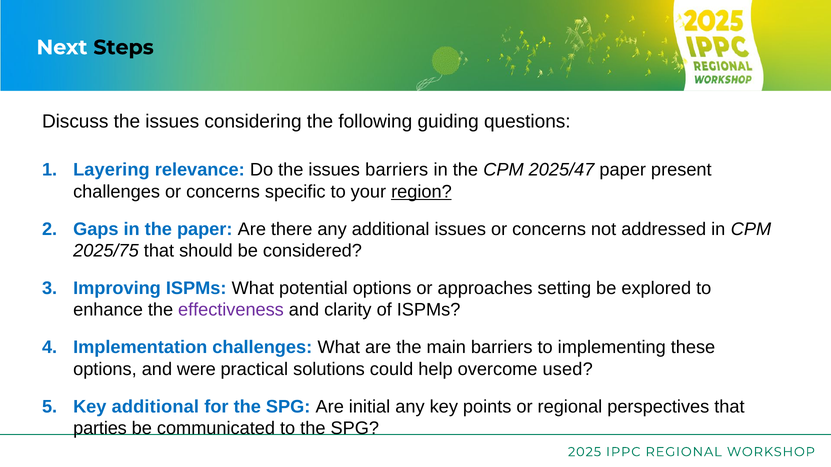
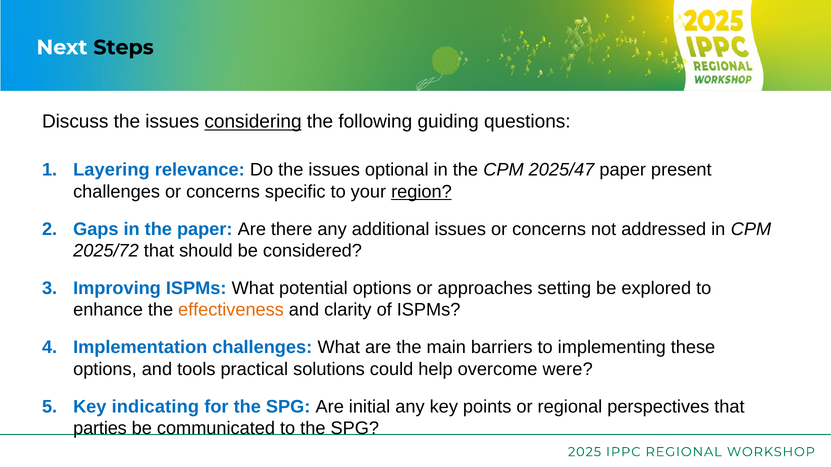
considering underline: none -> present
issues barriers: barriers -> optional
2025/75: 2025/75 -> 2025/72
effectiveness colour: purple -> orange
were: were -> tools
used: used -> were
Key additional: additional -> indicating
